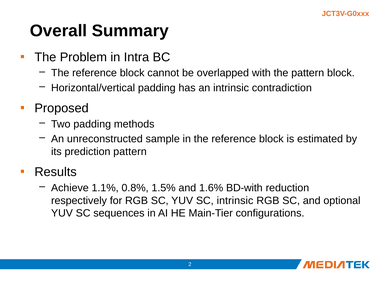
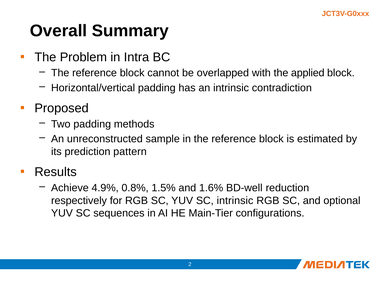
the pattern: pattern -> applied
1.1%: 1.1% -> 4.9%
BD-with: BD-with -> BD-well
